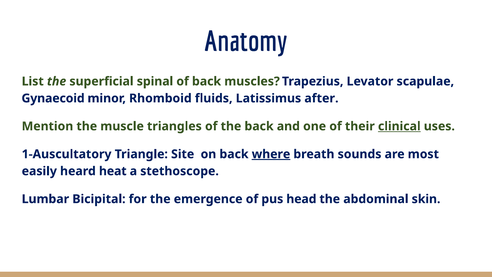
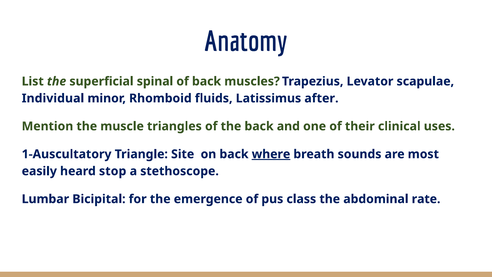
Gynaecoid: Gynaecoid -> Individual
clinical underline: present -> none
heat: heat -> stop
head: head -> class
skin: skin -> rate
